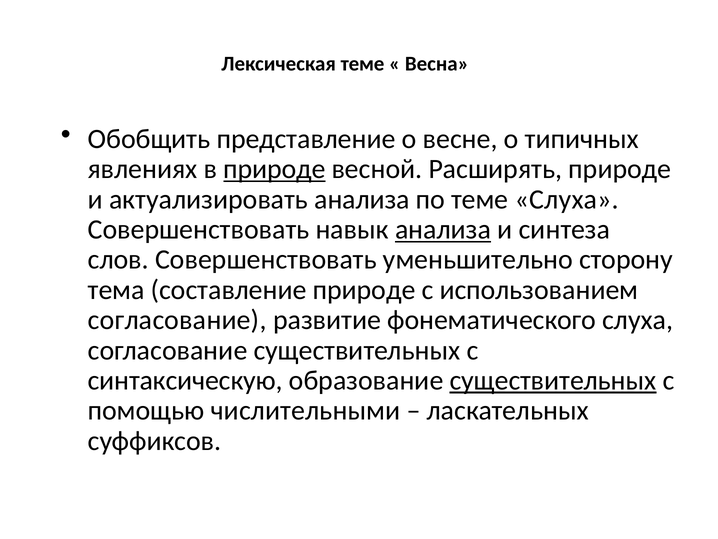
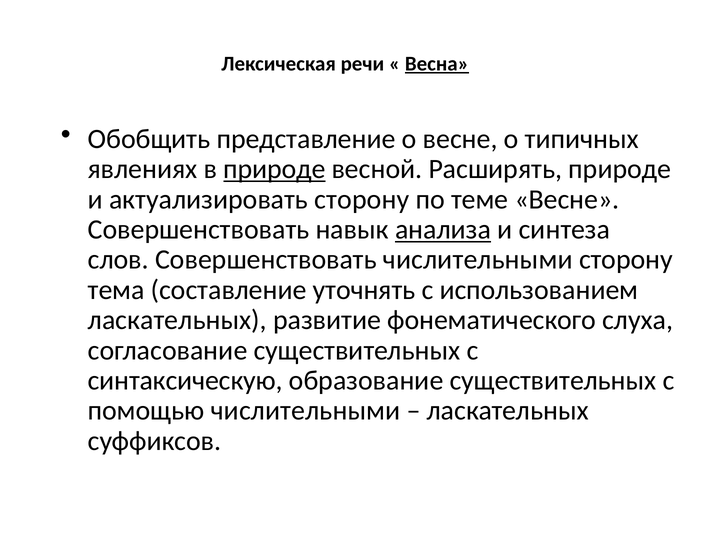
Лексическая теме: теме -> речи
Весна underline: none -> present
актуализировать анализа: анализа -> сторону
теме Слуха: Слуха -> Весне
Совершенствовать уменьшительно: уменьшительно -> числительными
составление природе: природе -> уточнять
согласование at (177, 320): согласование -> ласкательных
существительных at (553, 380) underline: present -> none
